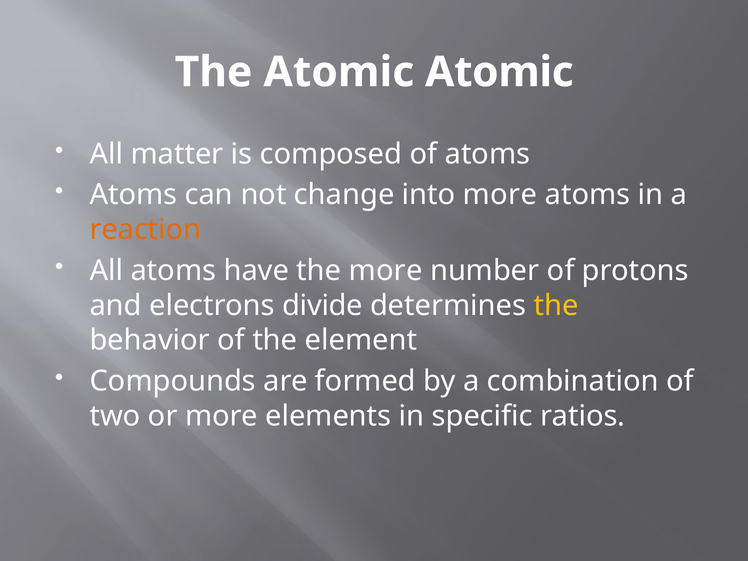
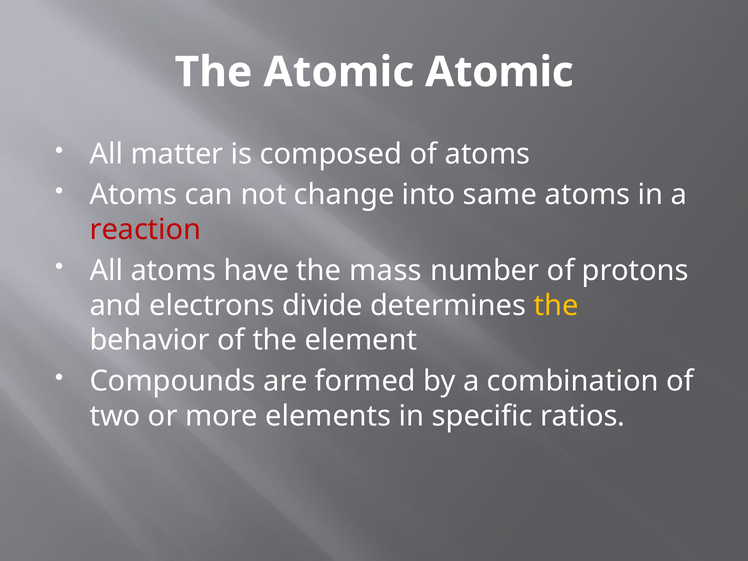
into more: more -> same
reaction colour: orange -> red
the more: more -> mass
